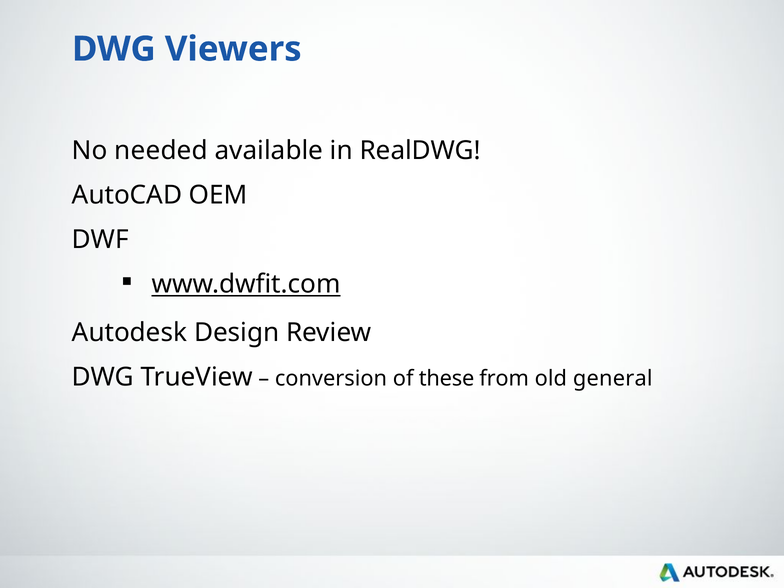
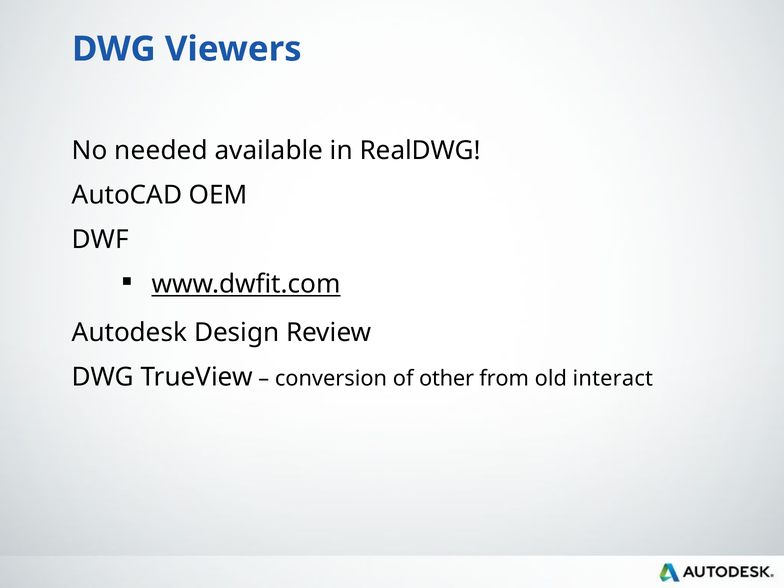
these: these -> other
general: general -> interact
